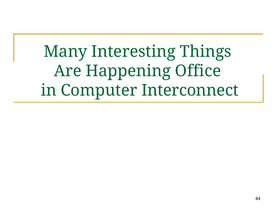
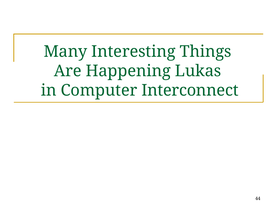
Office: Office -> Lukas
